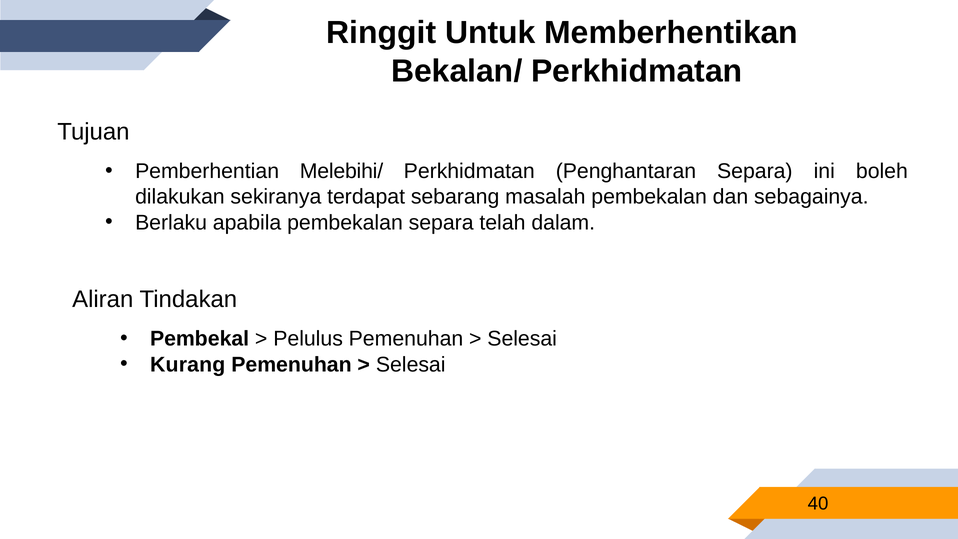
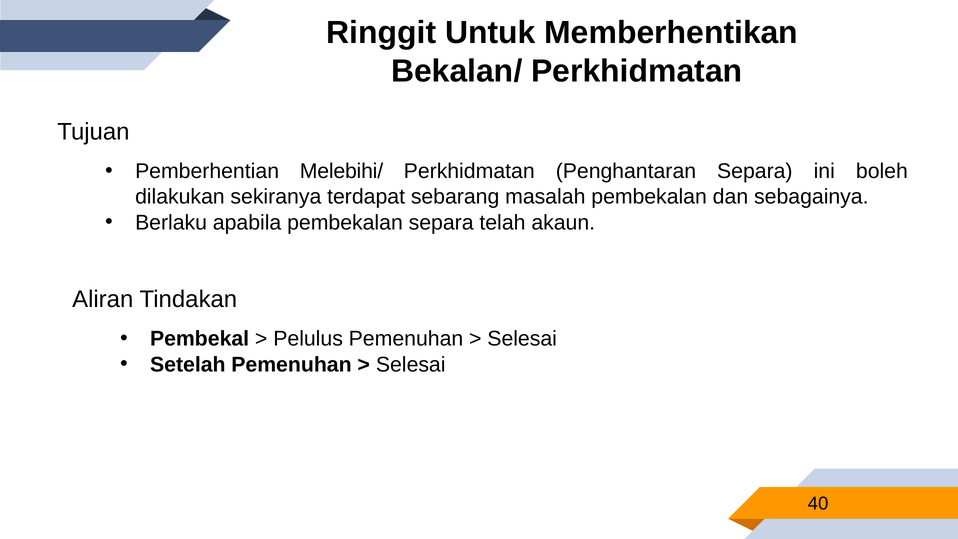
dalam: dalam -> akaun
Kurang: Kurang -> Setelah
